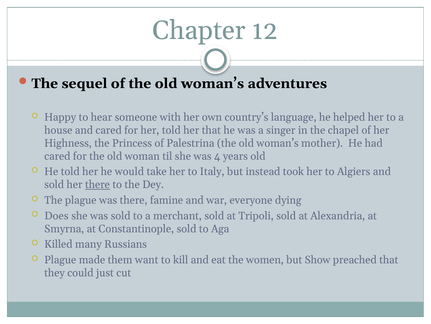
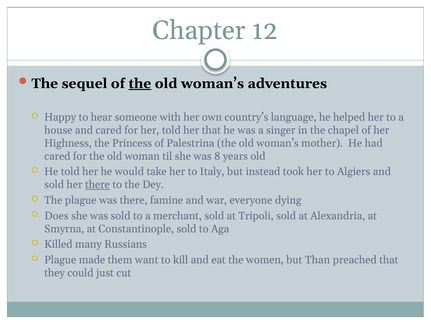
the at (140, 83) underline: none -> present
4: 4 -> 8
Show: Show -> Than
